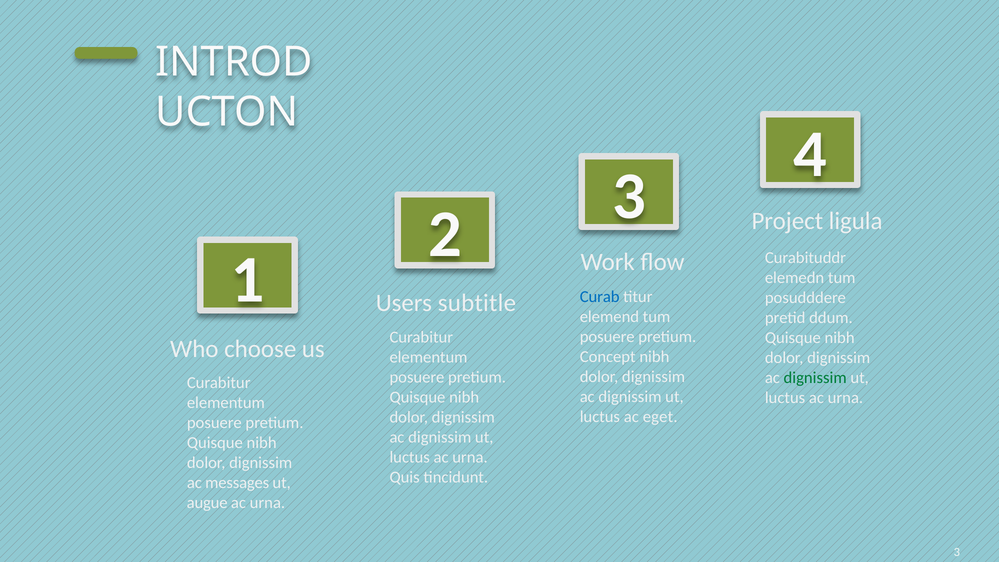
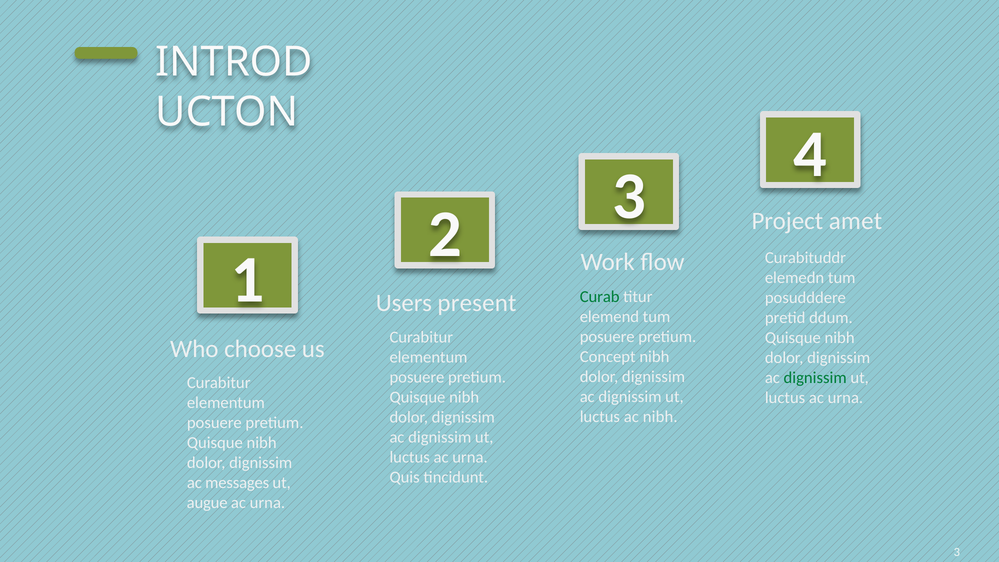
ligula: ligula -> amet
Curab colour: blue -> green
subtitle: subtitle -> present
ac eget: eget -> nibh
